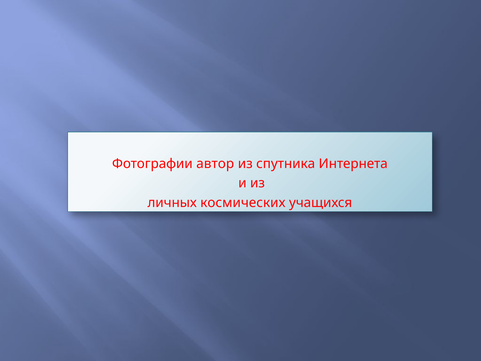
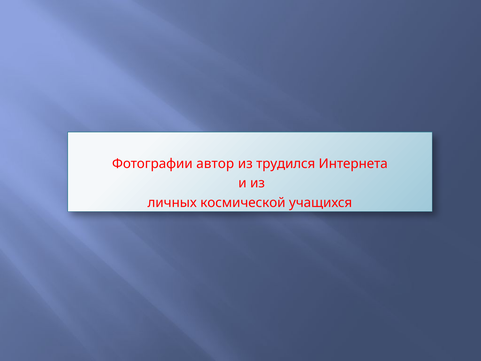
спутника: спутника -> трудился
космических: космических -> космической
